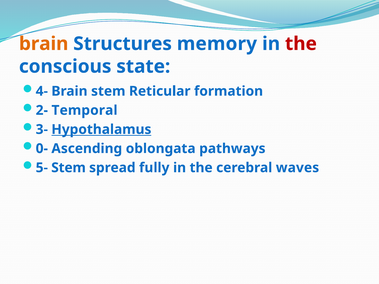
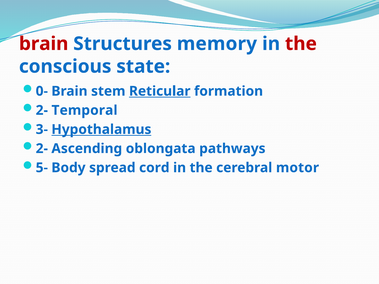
brain at (44, 44) colour: orange -> red
4-: 4- -> 0-
Reticular underline: none -> present
0- at (42, 149): 0- -> 2-
5- Stem: Stem -> Body
fully: fully -> cord
waves: waves -> motor
